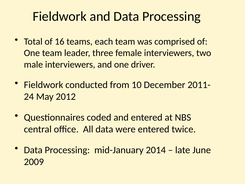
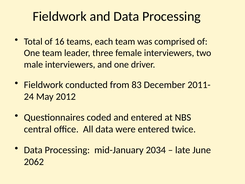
10: 10 -> 83
2014: 2014 -> 2034
2009: 2009 -> 2062
